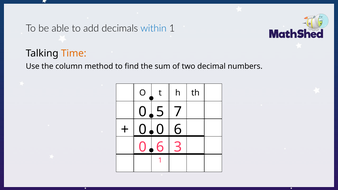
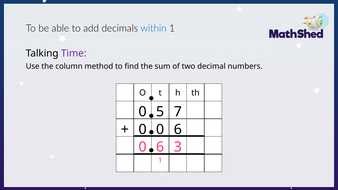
Time colour: orange -> purple
